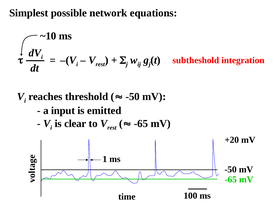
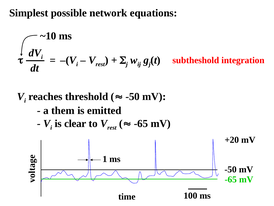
input: input -> them
